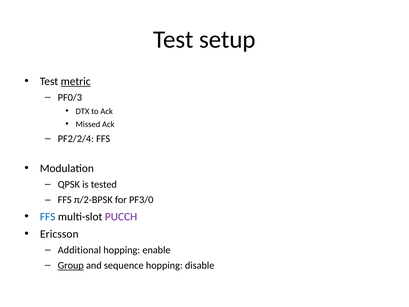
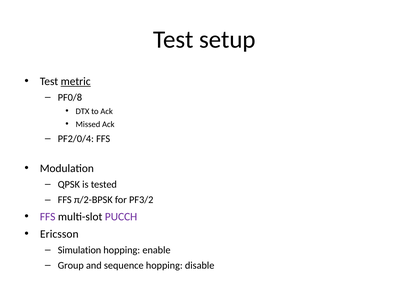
PF0/3: PF0/3 -> PF0/8
PF2/2/4: PF2/2/4 -> PF2/0/4
PF3/0: PF3/0 -> PF3/2
FFS at (48, 216) colour: blue -> purple
Additional: Additional -> Simulation
Group underline: present -> none
